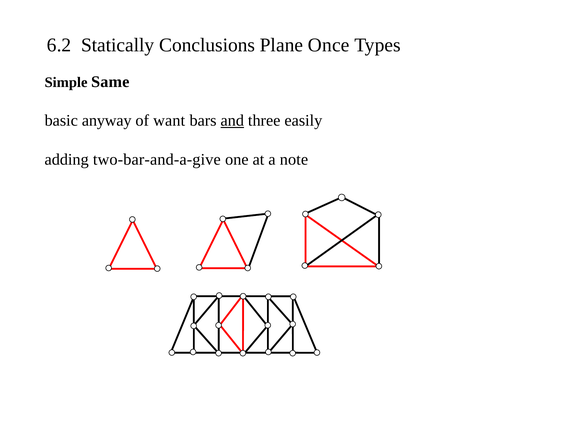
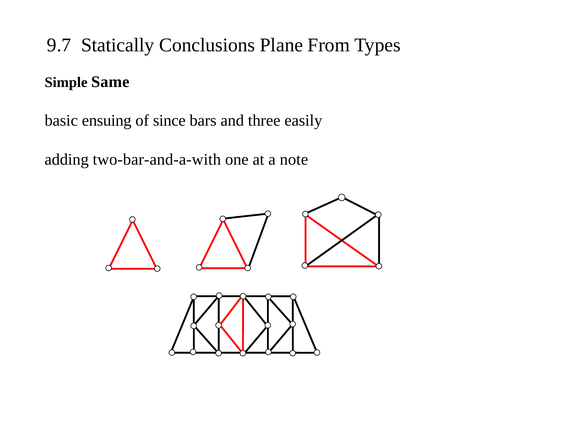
6.2: 6.2 -> 9.7
Once: Once -> From
anyway: anyway -> ensuing
want: want -> since
and underline: present -> none
two-bar-and-a-give: two-bar-and-a-give -> two-bar-and-a-with
